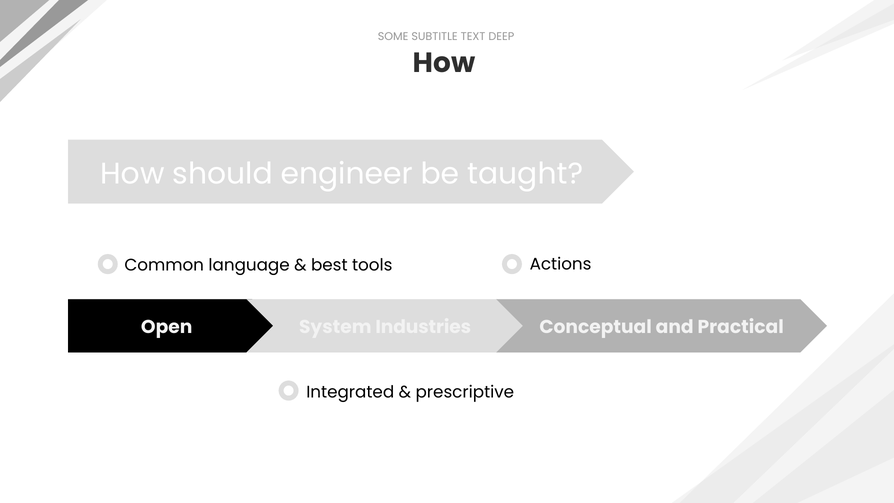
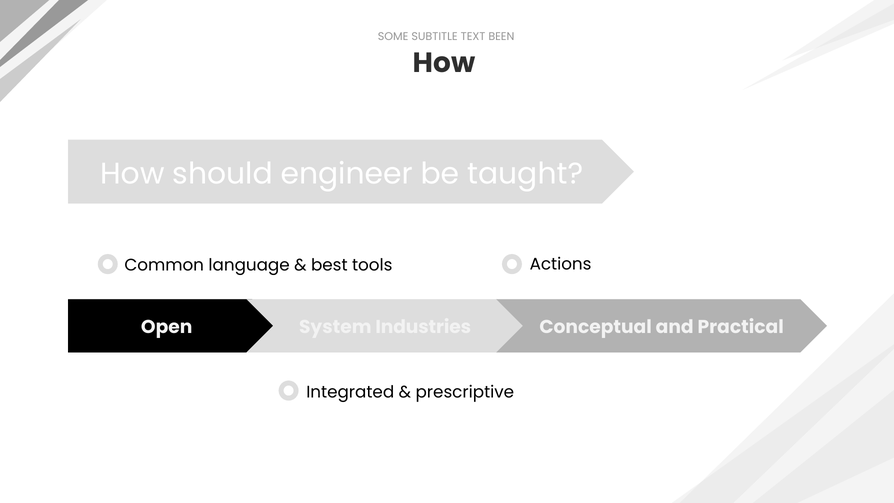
DEEP: DEEP -> BEEN
